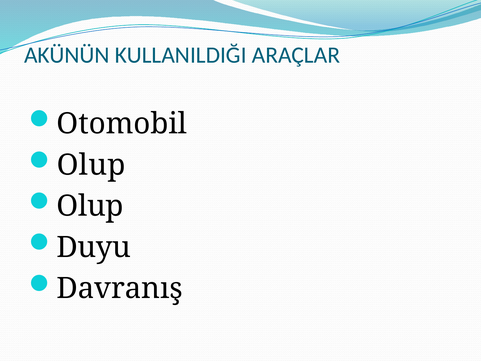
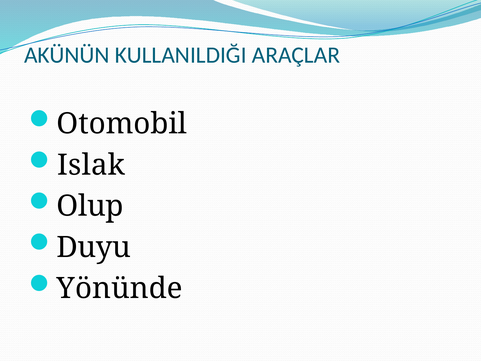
Olup at (91, 165): Olup -> Islak
Davranış: Davranış -> Yönünde
